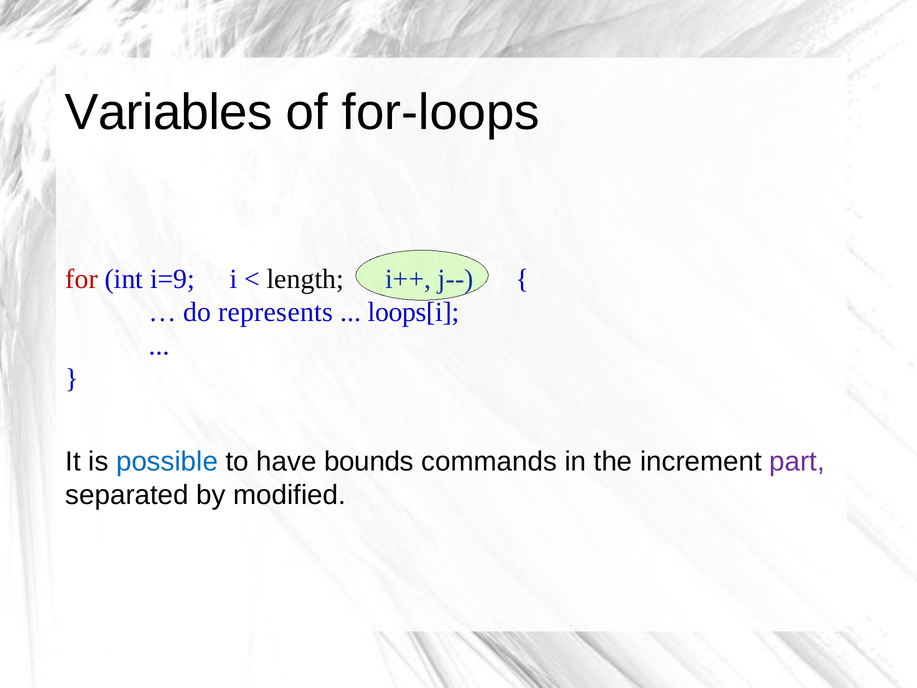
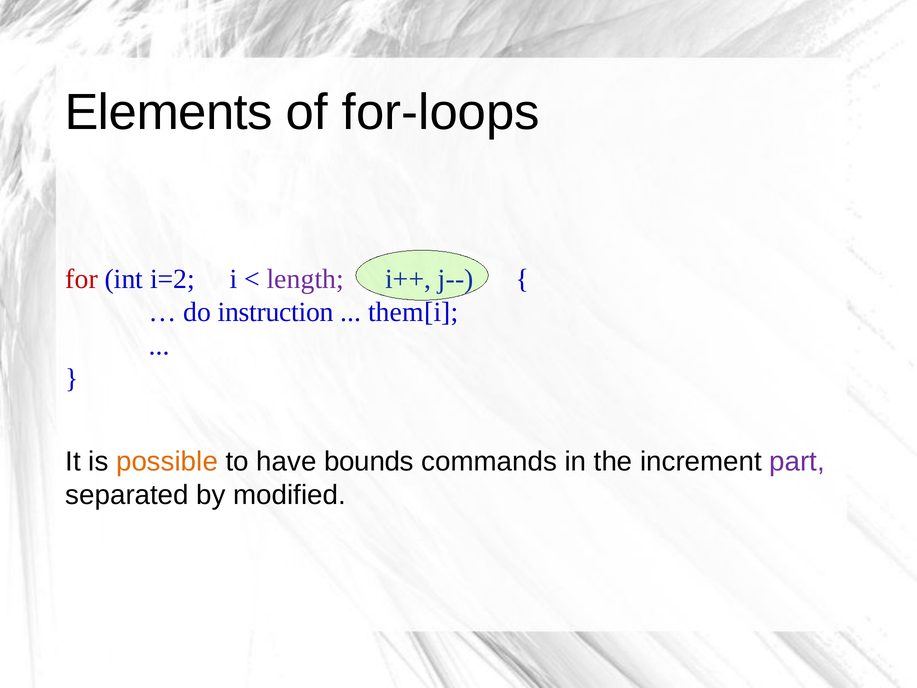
Variables: Variables -> Elements
i=9: i=9 -> i=2
length colour: black -> purple
represents: represents -> instruction
loops[i: loops[i -> them[i
possible colour: blue -> orange
